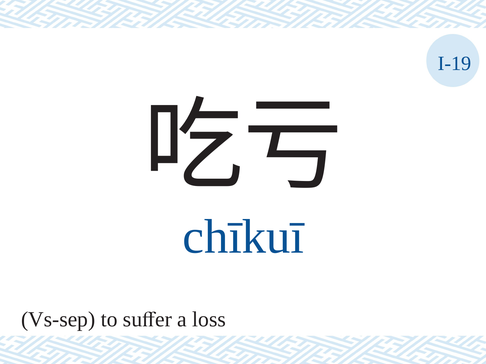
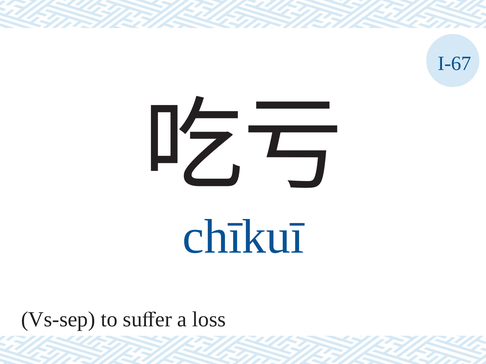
I-19: I-19 -> I-67
